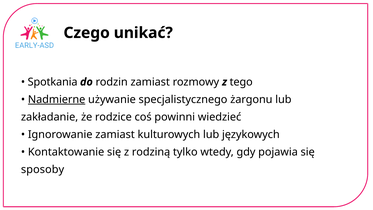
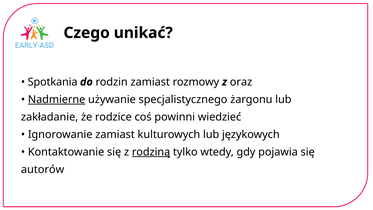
tego: tego -> oraz
rodziną underline: none -> present
sposoby: sposoby -> autorów
